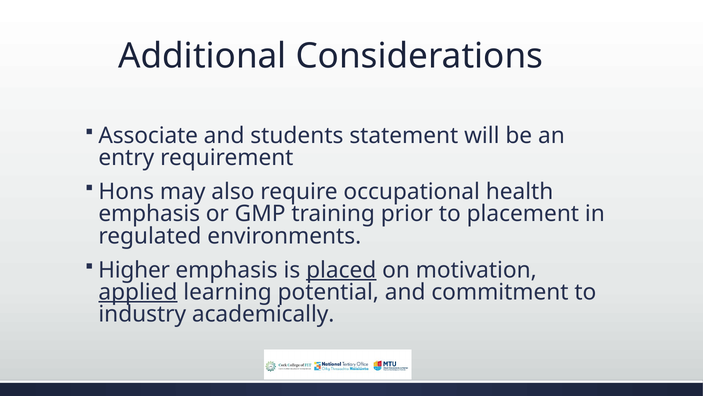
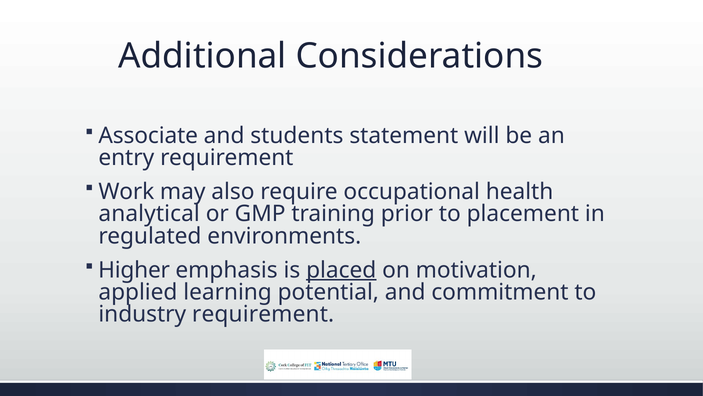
Hons: Hons -> Work
emphasis at (149, 214): emphasis -> analytical
applied underline: present -> none
industry academically: academically -> requirement
